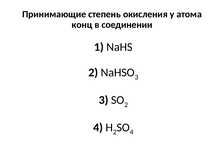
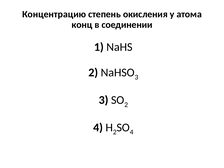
Принимающие: Принимающие -> Концентрацию
